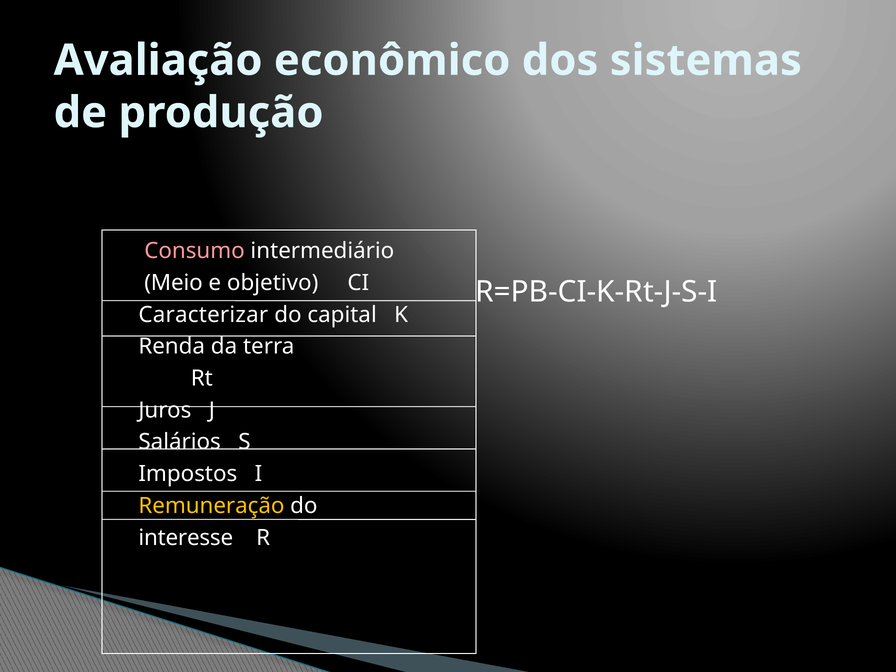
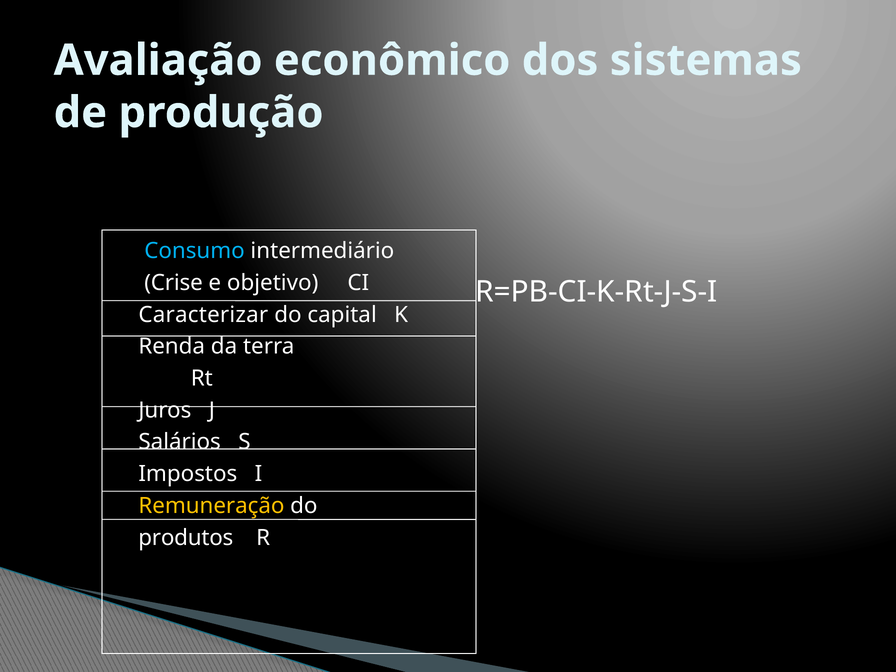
Consumo colour: pink -> light blue
Meio: Meio -> Crise
interesse: interesse -> produtos
